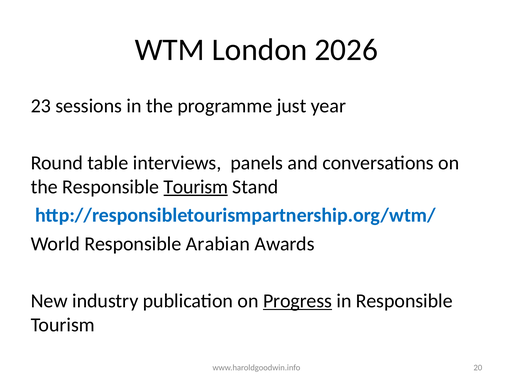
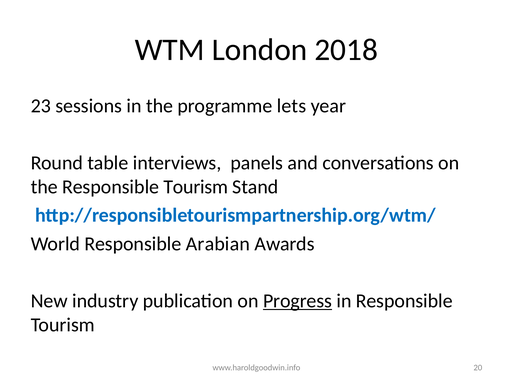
2026: 2026 -> 2018
just: just -> lets
Tourism at (196, 187) underline: present -> none
